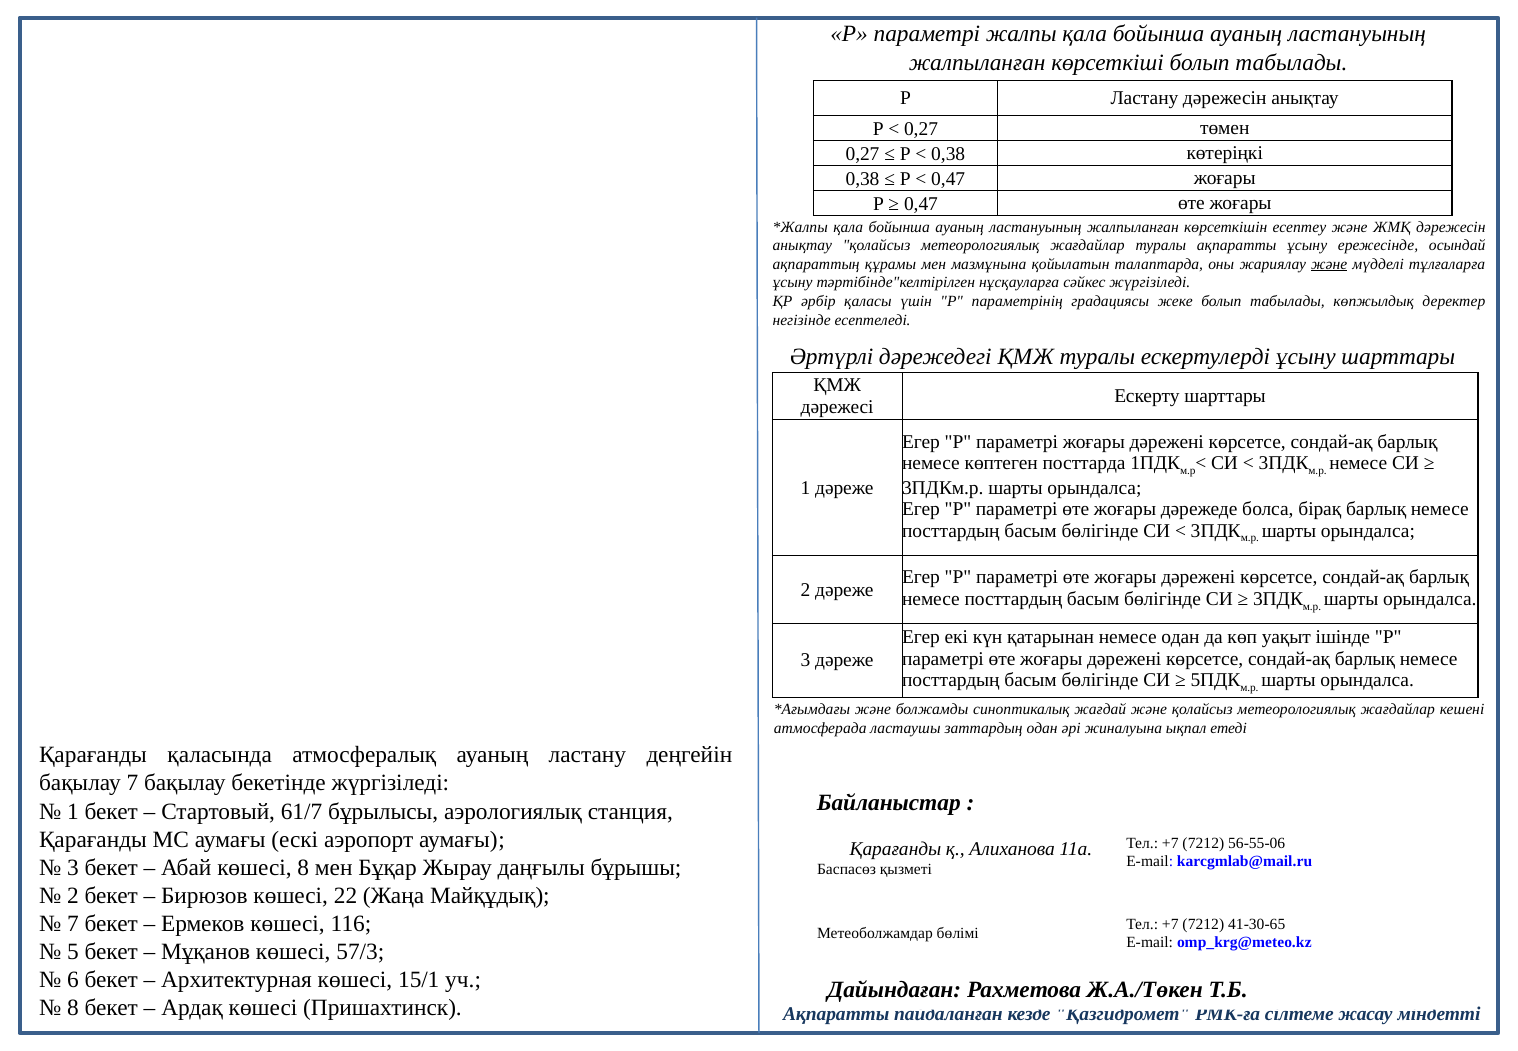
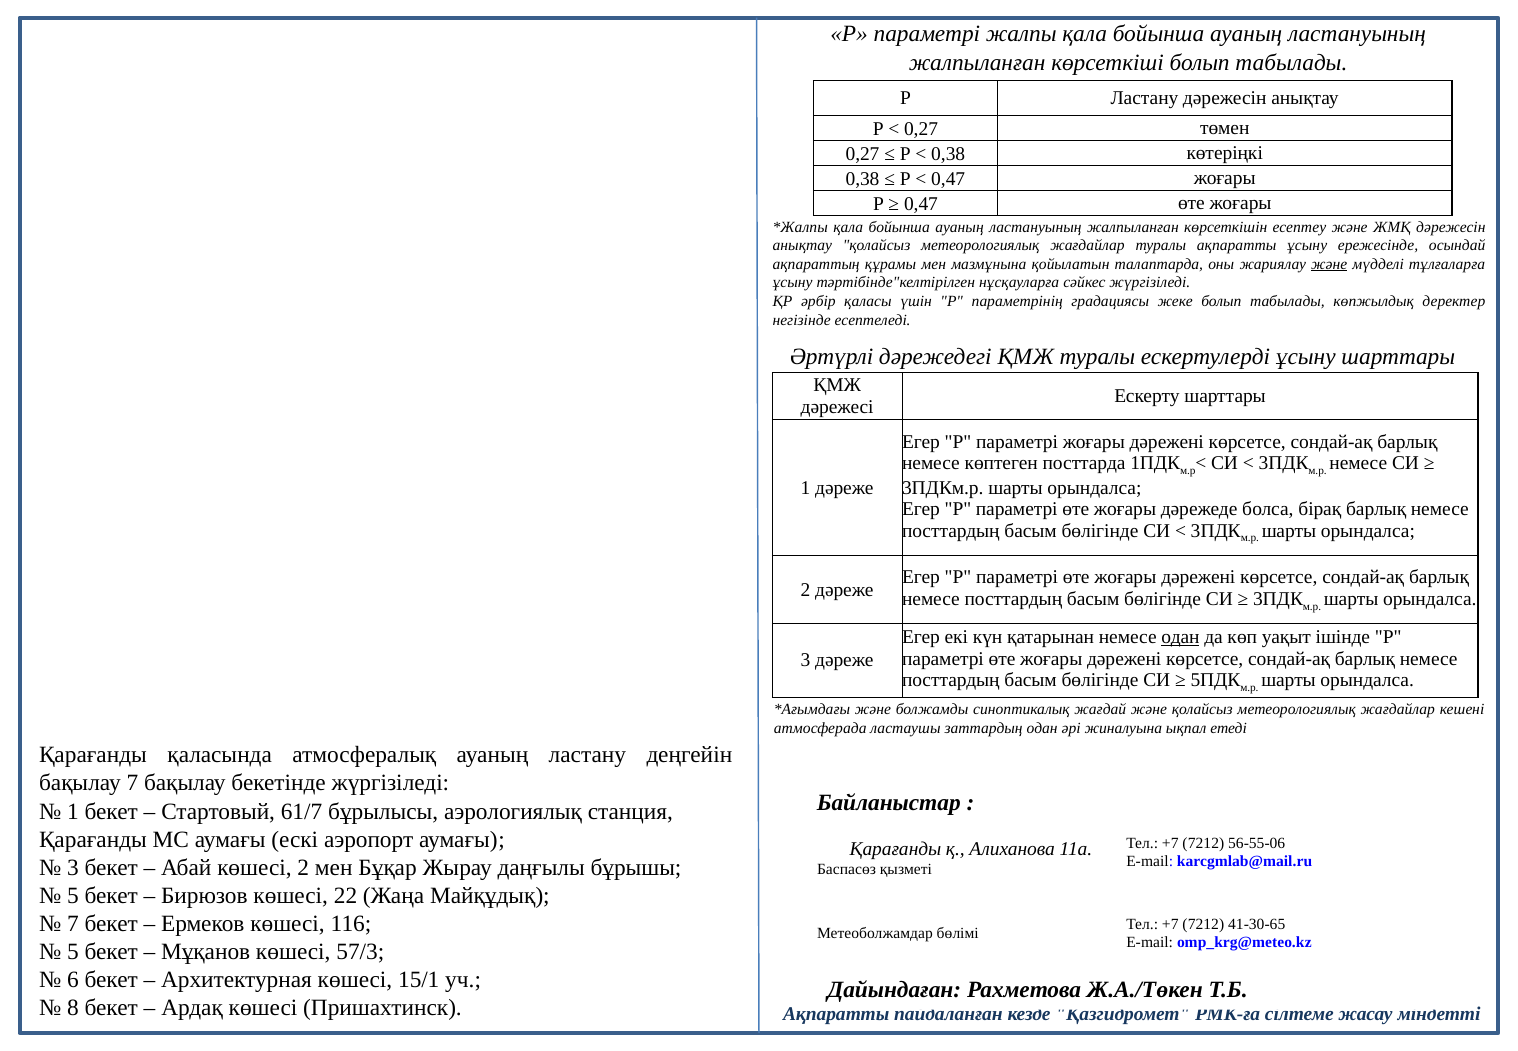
одан at (1180, 637) underline: none -> present
көшесі 8: 8 -> 2
2 at (73, 895): 2 -> 5
